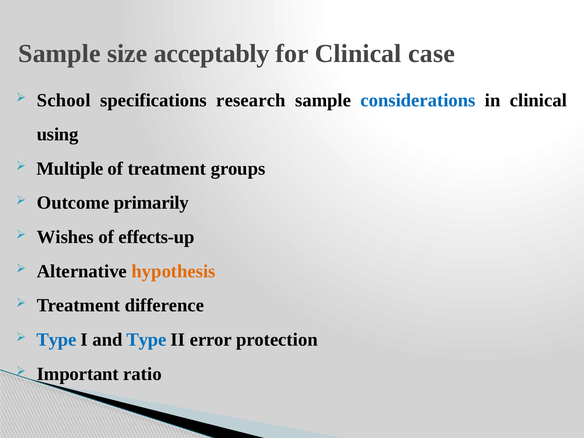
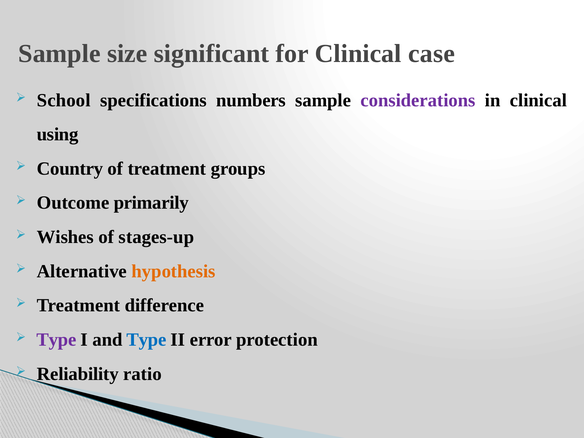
acceptably: acceptably -> significant
research: research -> numbers
considerations colour: blue -> purple
Multiple: Multiple -> Country
effects-up: effects-up -> stages-up
Type at (56, 340) colour: blue -> purple
Important: Important -> Reliability
